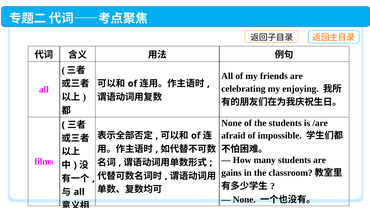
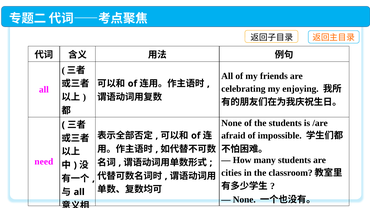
films: films -> need
gains: gains -> cities
